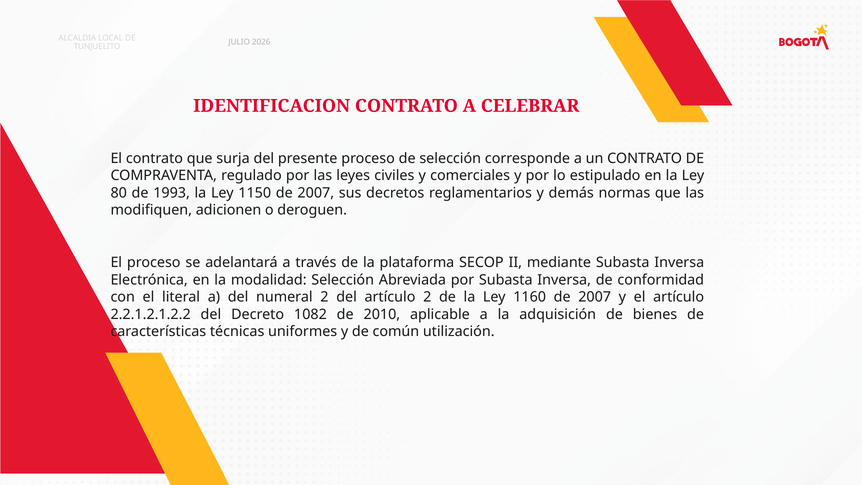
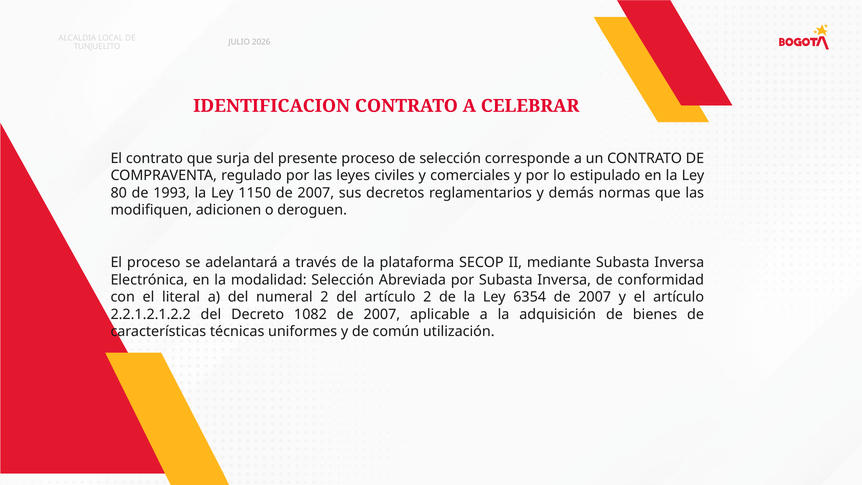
1160: 1160 -> 6354
1082 de 2010: 2010 -> 2007
